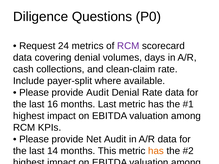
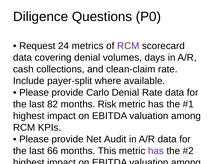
provide Audit: Audit -> Carlo
16: 16 -> 82
months Last: Last -> Risk
14: 14 -> 66
has at (156, 151) colour: orange -> purple
